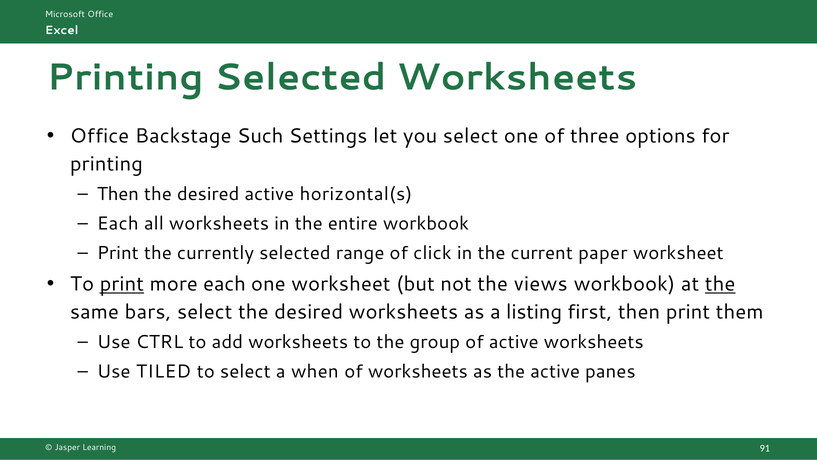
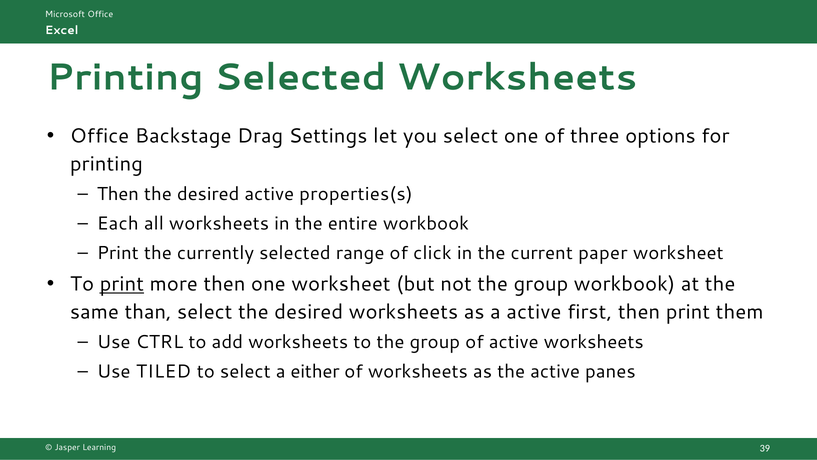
Such: Such -> Drag
horizontal(s: horizontal(s -> properties(s
more each: each -> then
not the views: views -> group
the at (720, 284) underline: present -> none
bars: bars -> than
a listing: listing -> active
when: when -> either
91: 91 -> 39
